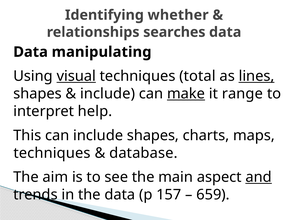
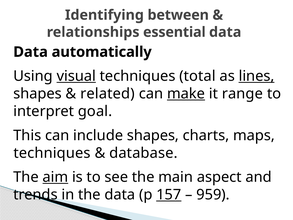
whether: whether -> between
searches: searches -> essential
manipulating: manipulating -> automatically
include at (108, 94): include -> related
help: help -> goal
aim underline: none -> present
and underline: present -> none
157 underline: none -> present
659: 659 -> 959
